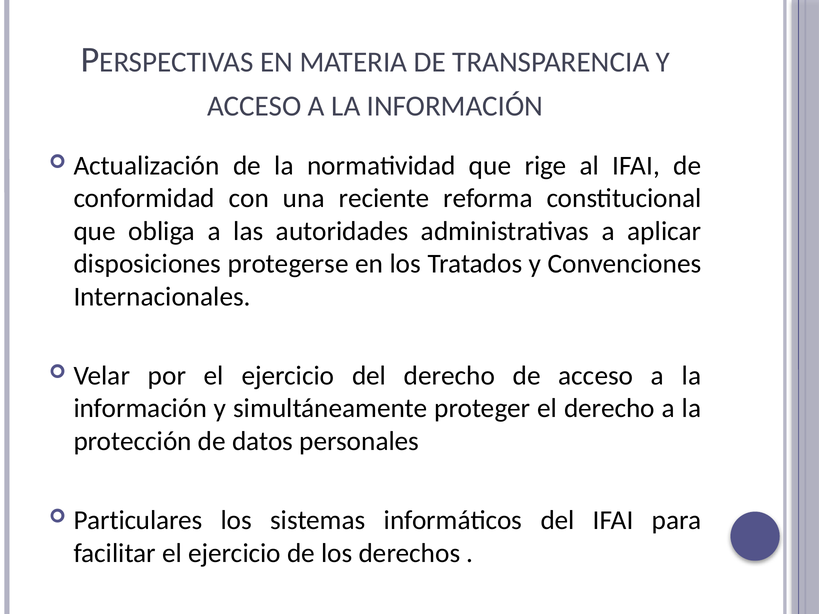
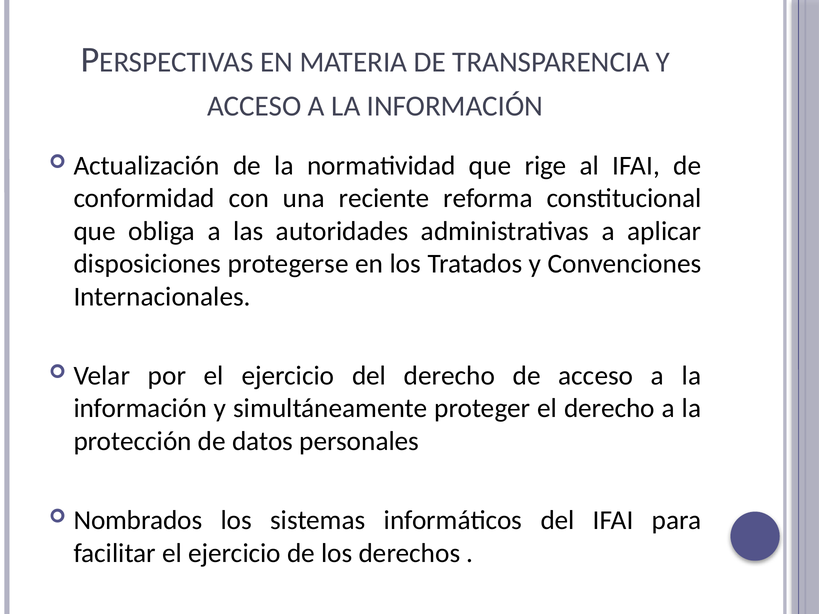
Particulares: Particulares -> Nombrados
